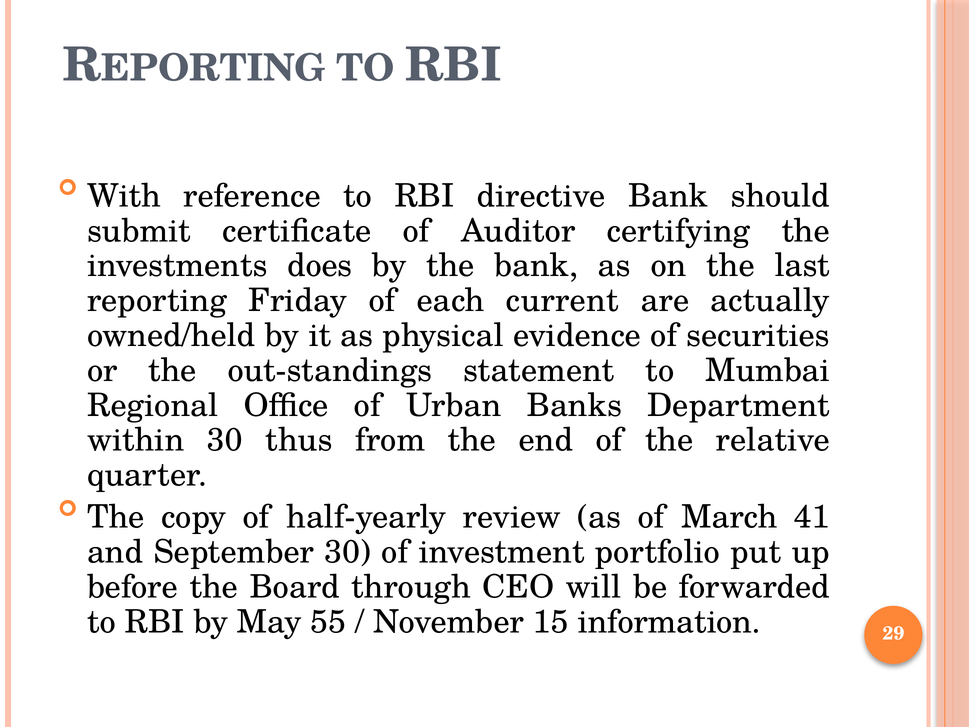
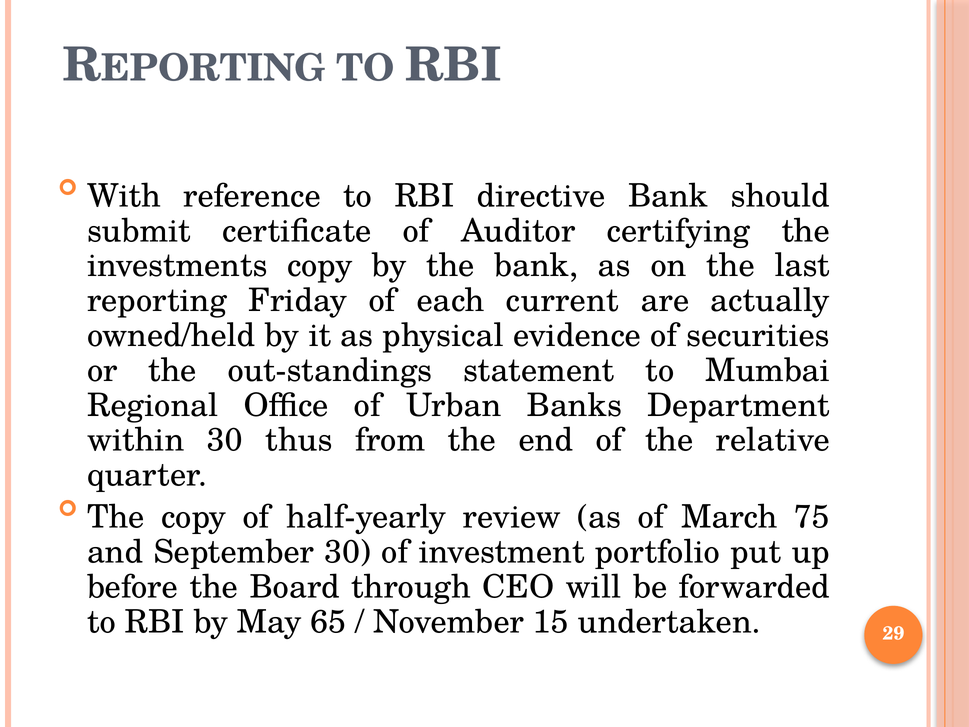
investments does: does -> copy
41: 41 -> 75
55: 55 -> 65
information: information -> undertaken
